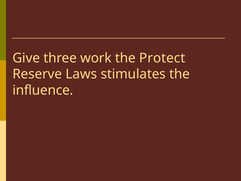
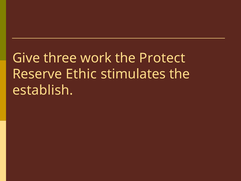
Laws: Laws -> Ethic
influence: influence -> establish
